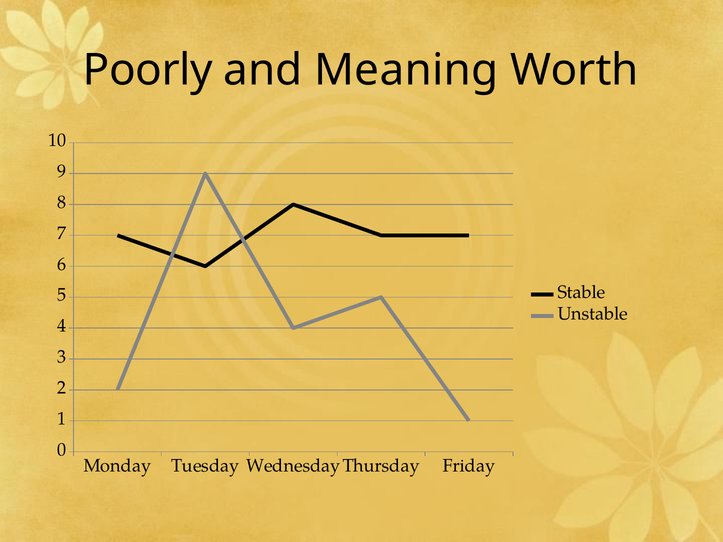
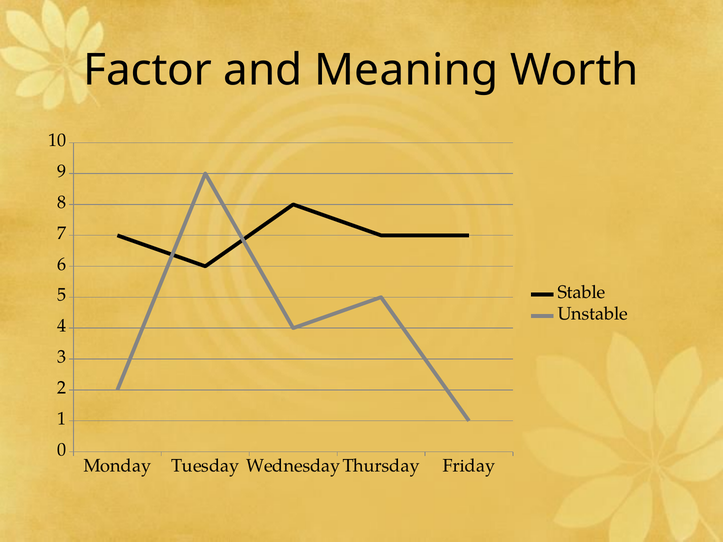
Poorly: Poorly -> Factor
